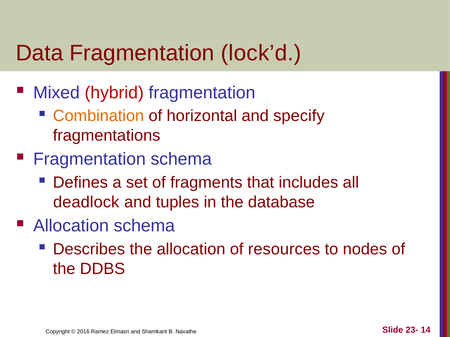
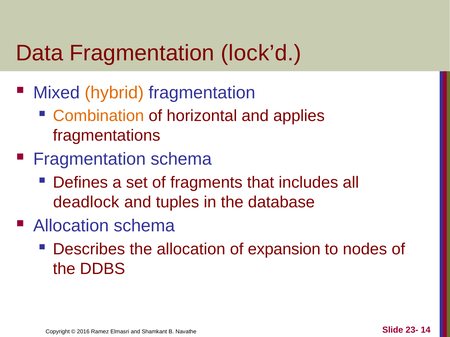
hybrid colour: red -> orange
specify: specify -> applies
resources: resources -> expansion
